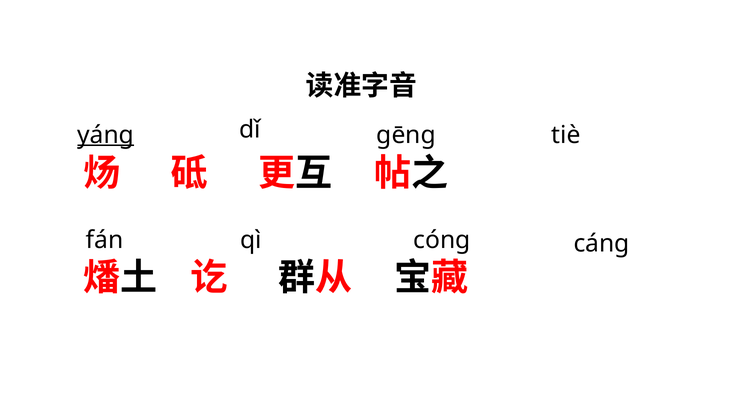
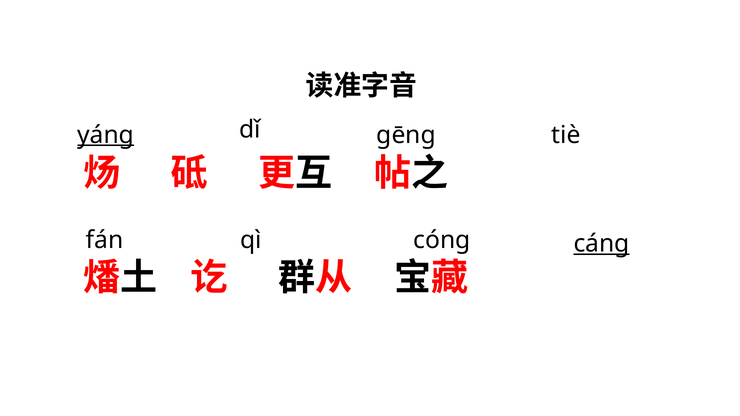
cáng underline: none -> present
